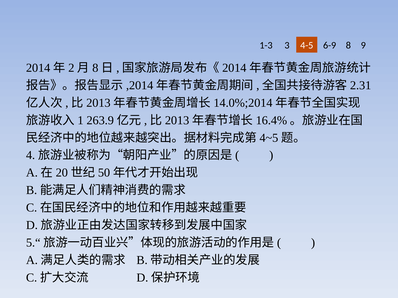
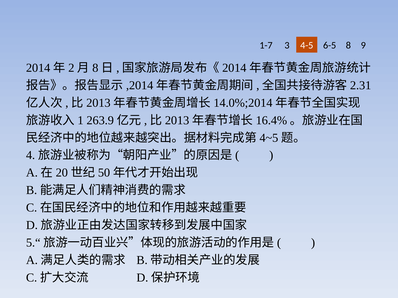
1-3: 1-3 -> 1-7
6-9: 6-9 -> 6-5
